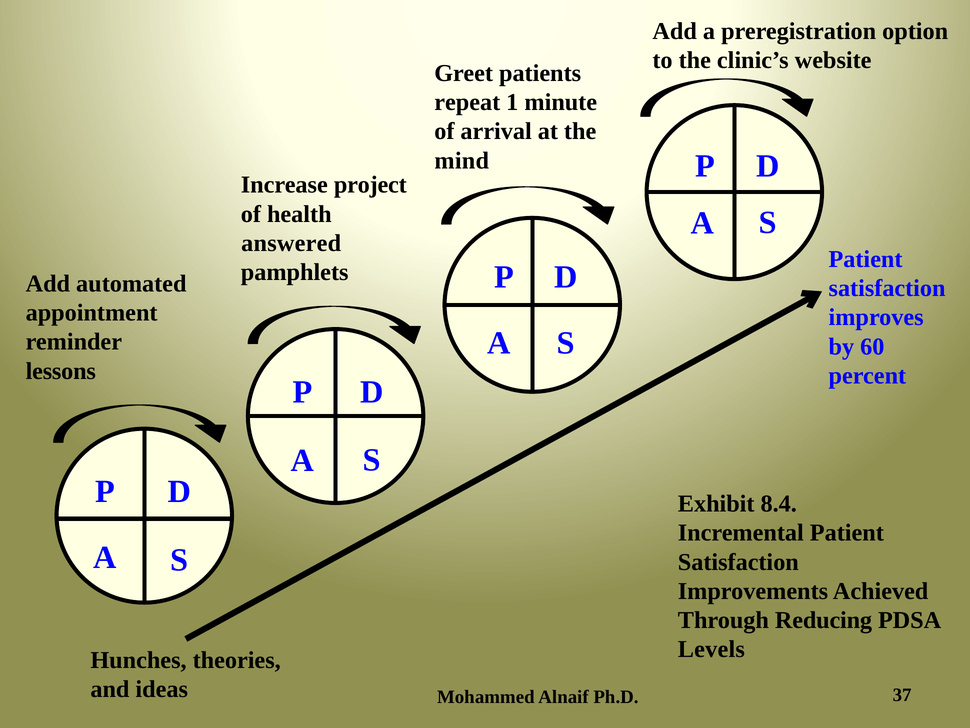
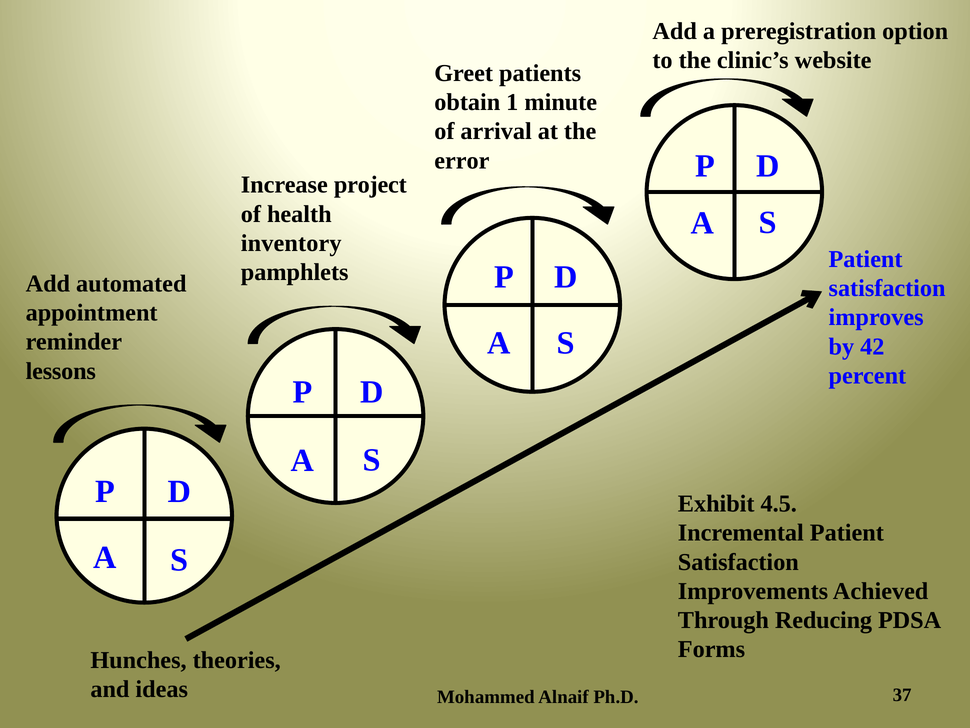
repeat: repeat -> obtain
mind: mind -> error
answered: answered -> inventory
60: 60 -> 42
8.4: 8.4 -> 4.5
Levels: Levels -> Forms
